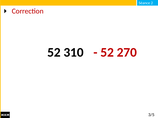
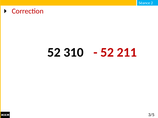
270: 270 -> 211
